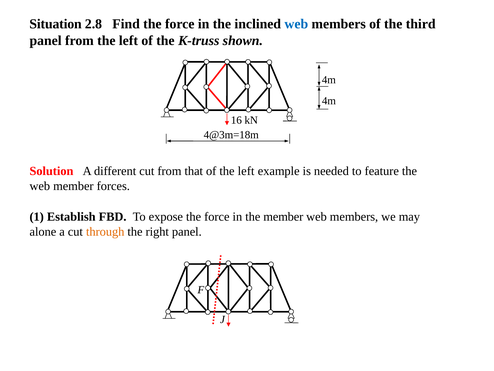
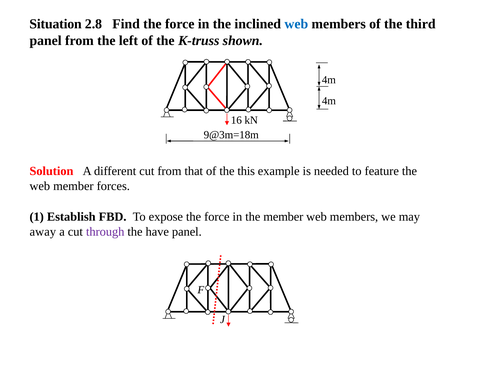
4@3m=18m: 4@3m=18m -> 9@3m=18m
of the left: left -> this
alone: alone -> away
through colour: orange -> purple
right: right -> have
